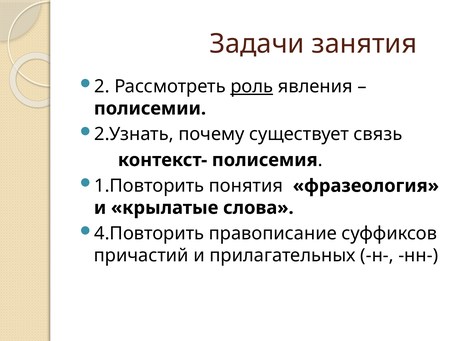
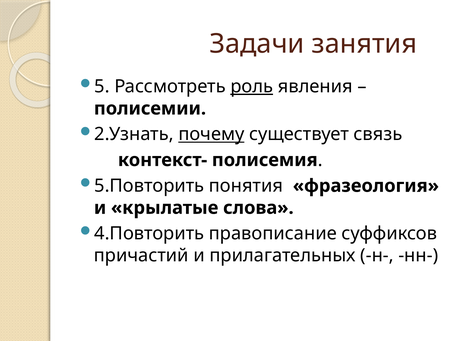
2: 2 -> 5
почему underline: none -> present
1.Повторить: 1.Повторить -> 5.Повторить
